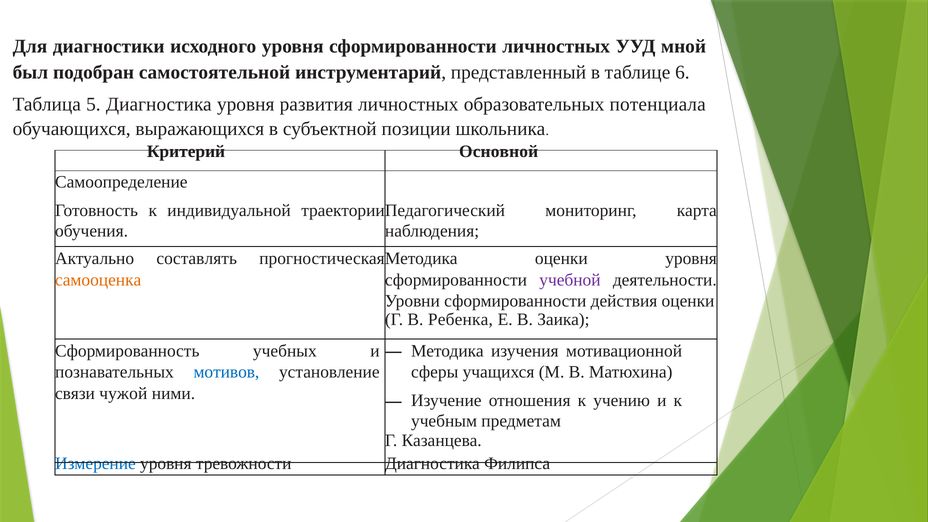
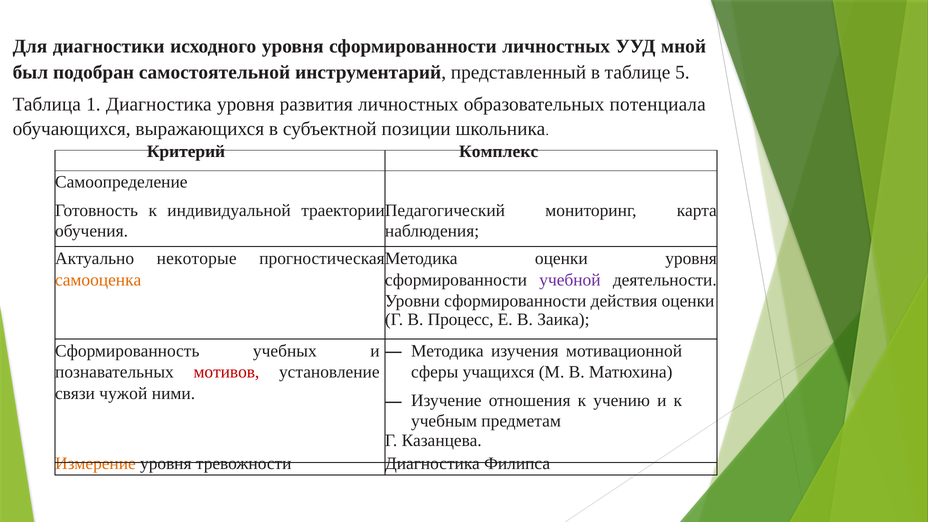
6: 6 -> 5
5: 5 -> 1
Основной: Основной -> Комплекс
составлять: составлять -> некоторые
Ребенка: Ребенка -> Процесс
мотивов colour: blue -> red
Измерение colour: blue -> orange
